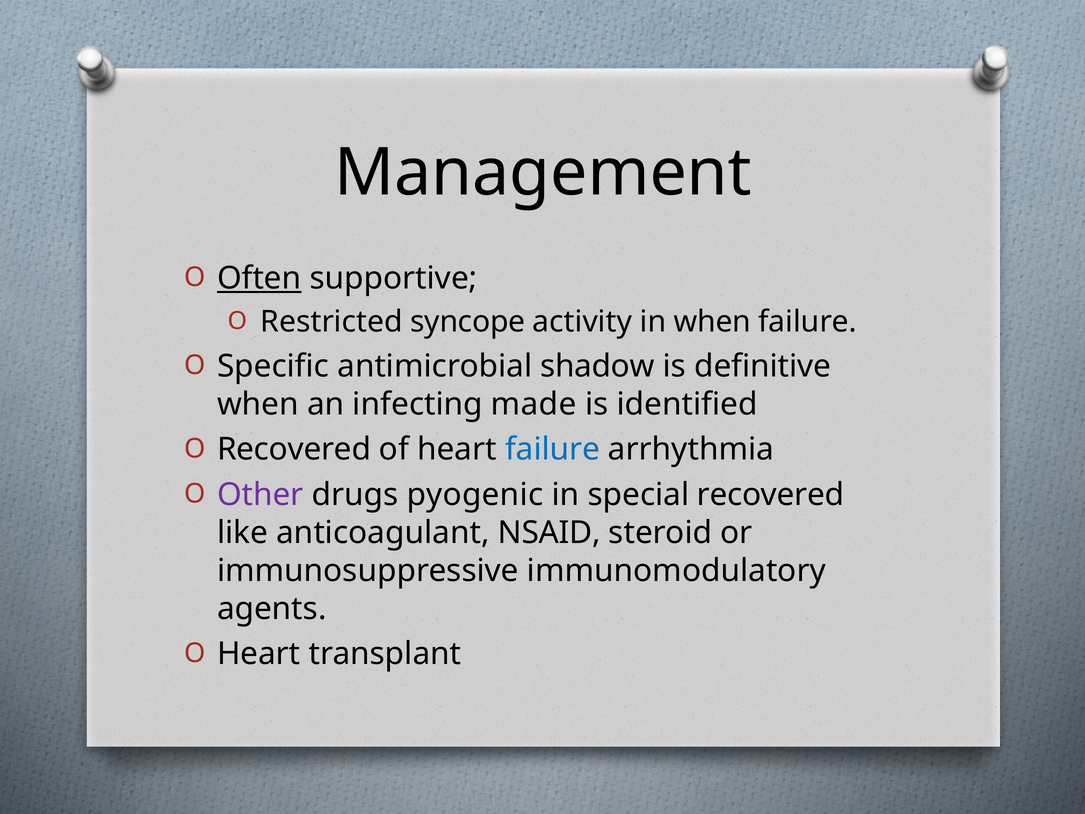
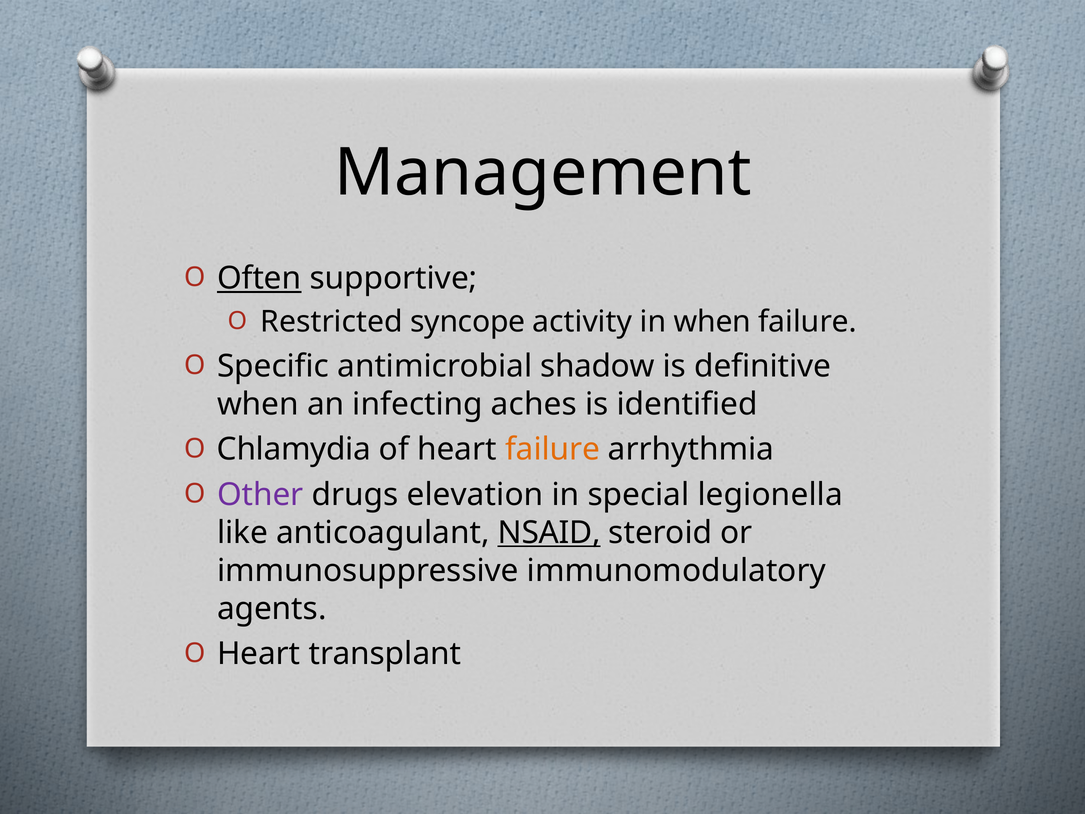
made: made -> aches
Recovered at (294, 449): Recovered -> Chlamydia
failure at (552, 449) colour: blue -> orange
pyogenic: pyogenic -> elevation
special recovered: recovered -> legionella
NSAID underline: none -> present
